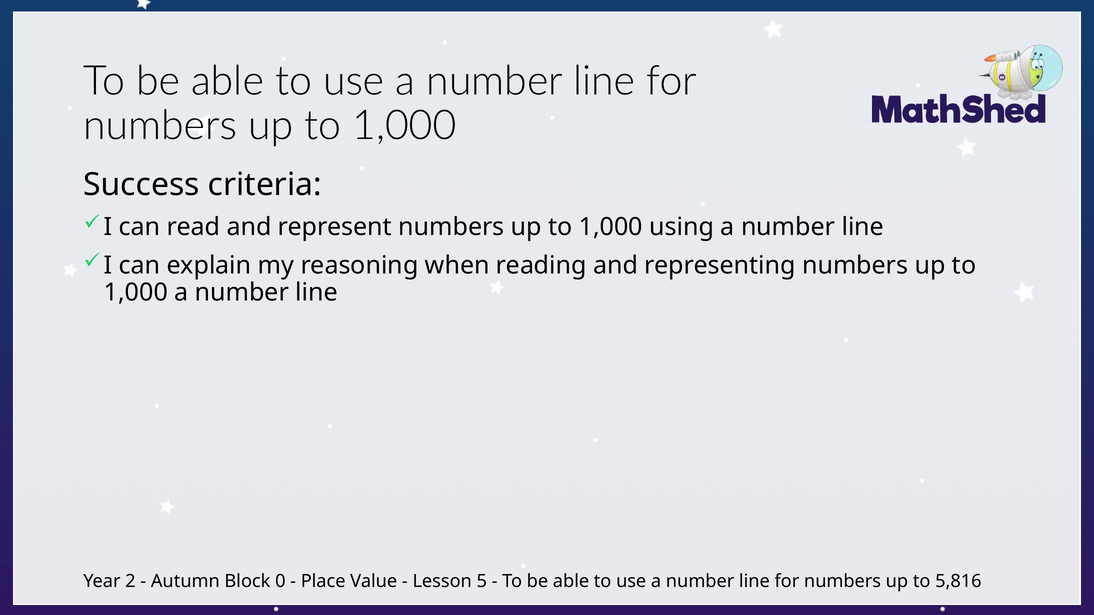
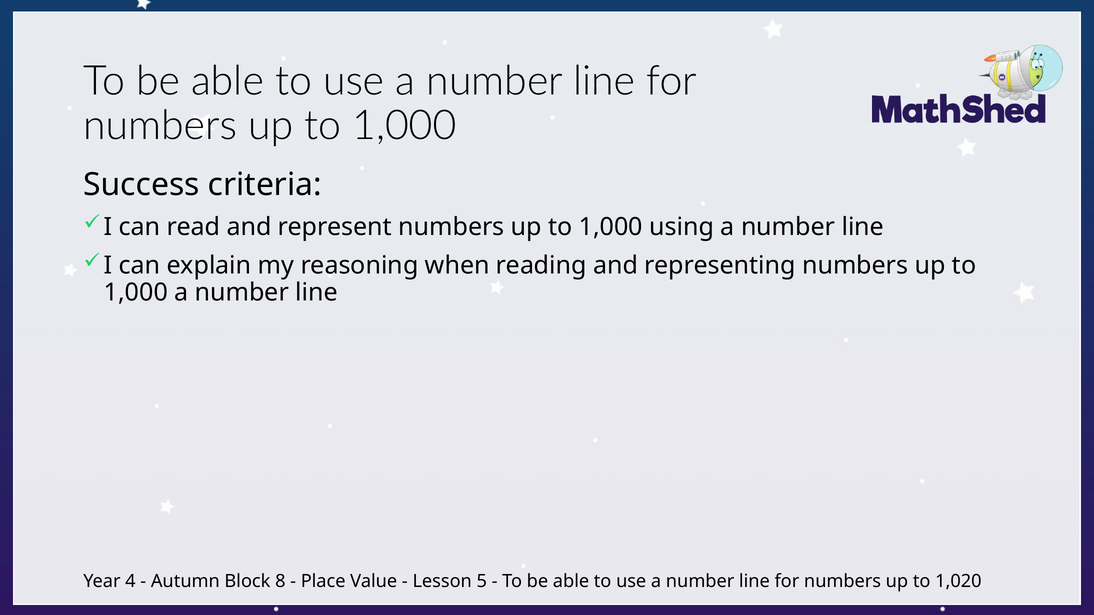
2: 2 -> 4
0: 0 -> 8
5,816: 5,816 -> 1,020
